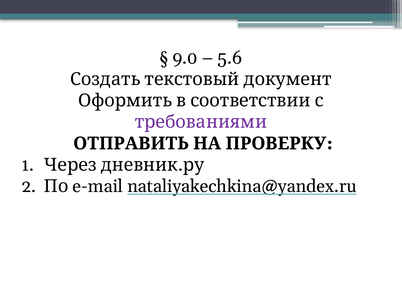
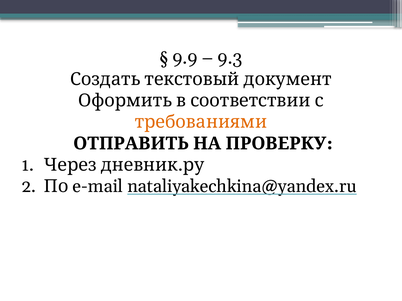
9.0: 9.0 -> 9.9
5.6: 5.6 -> 9.3
требованиями colour: purple -> orange
